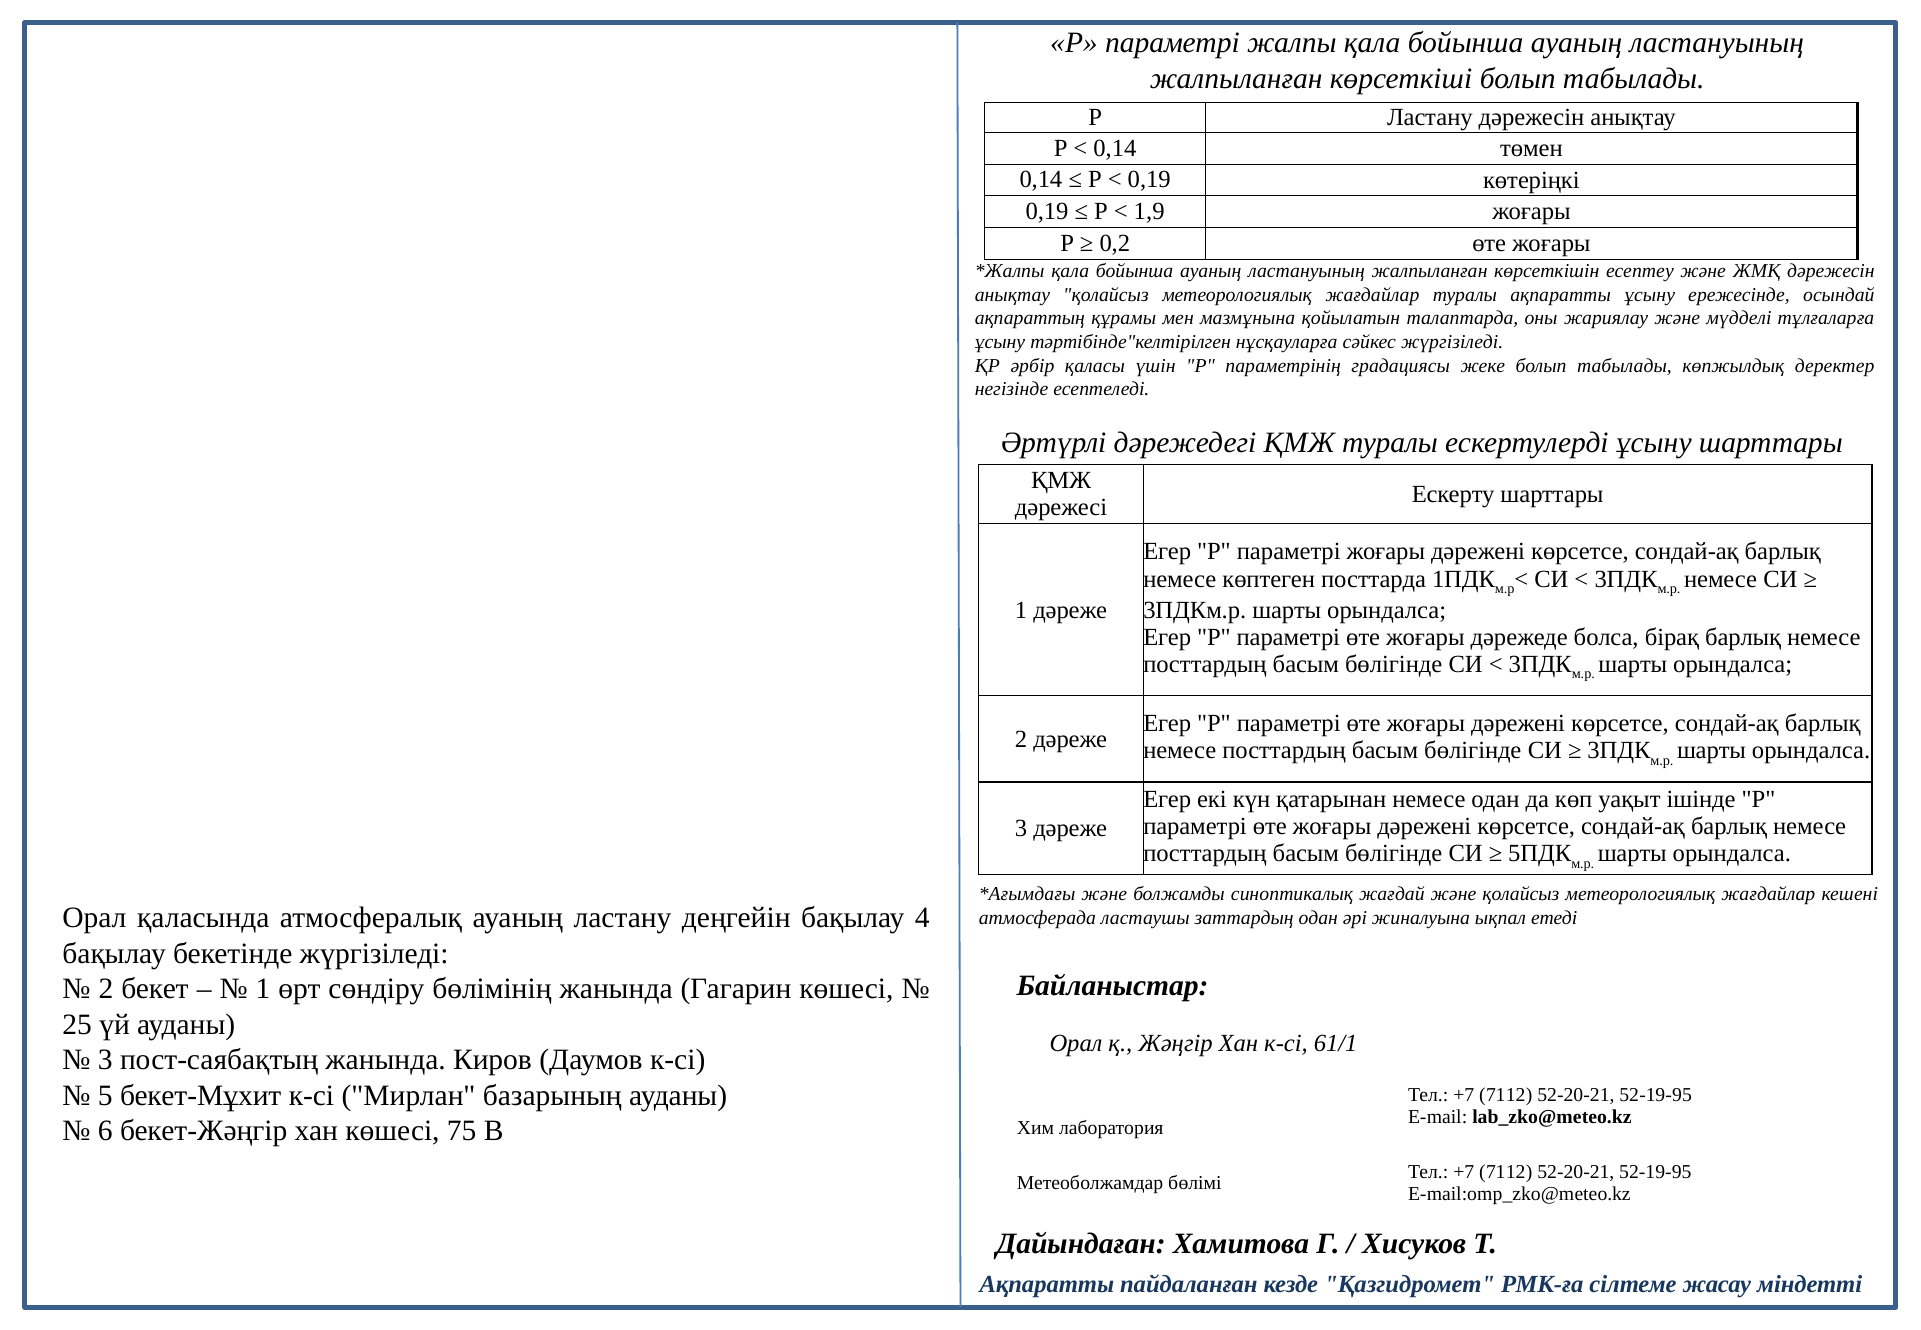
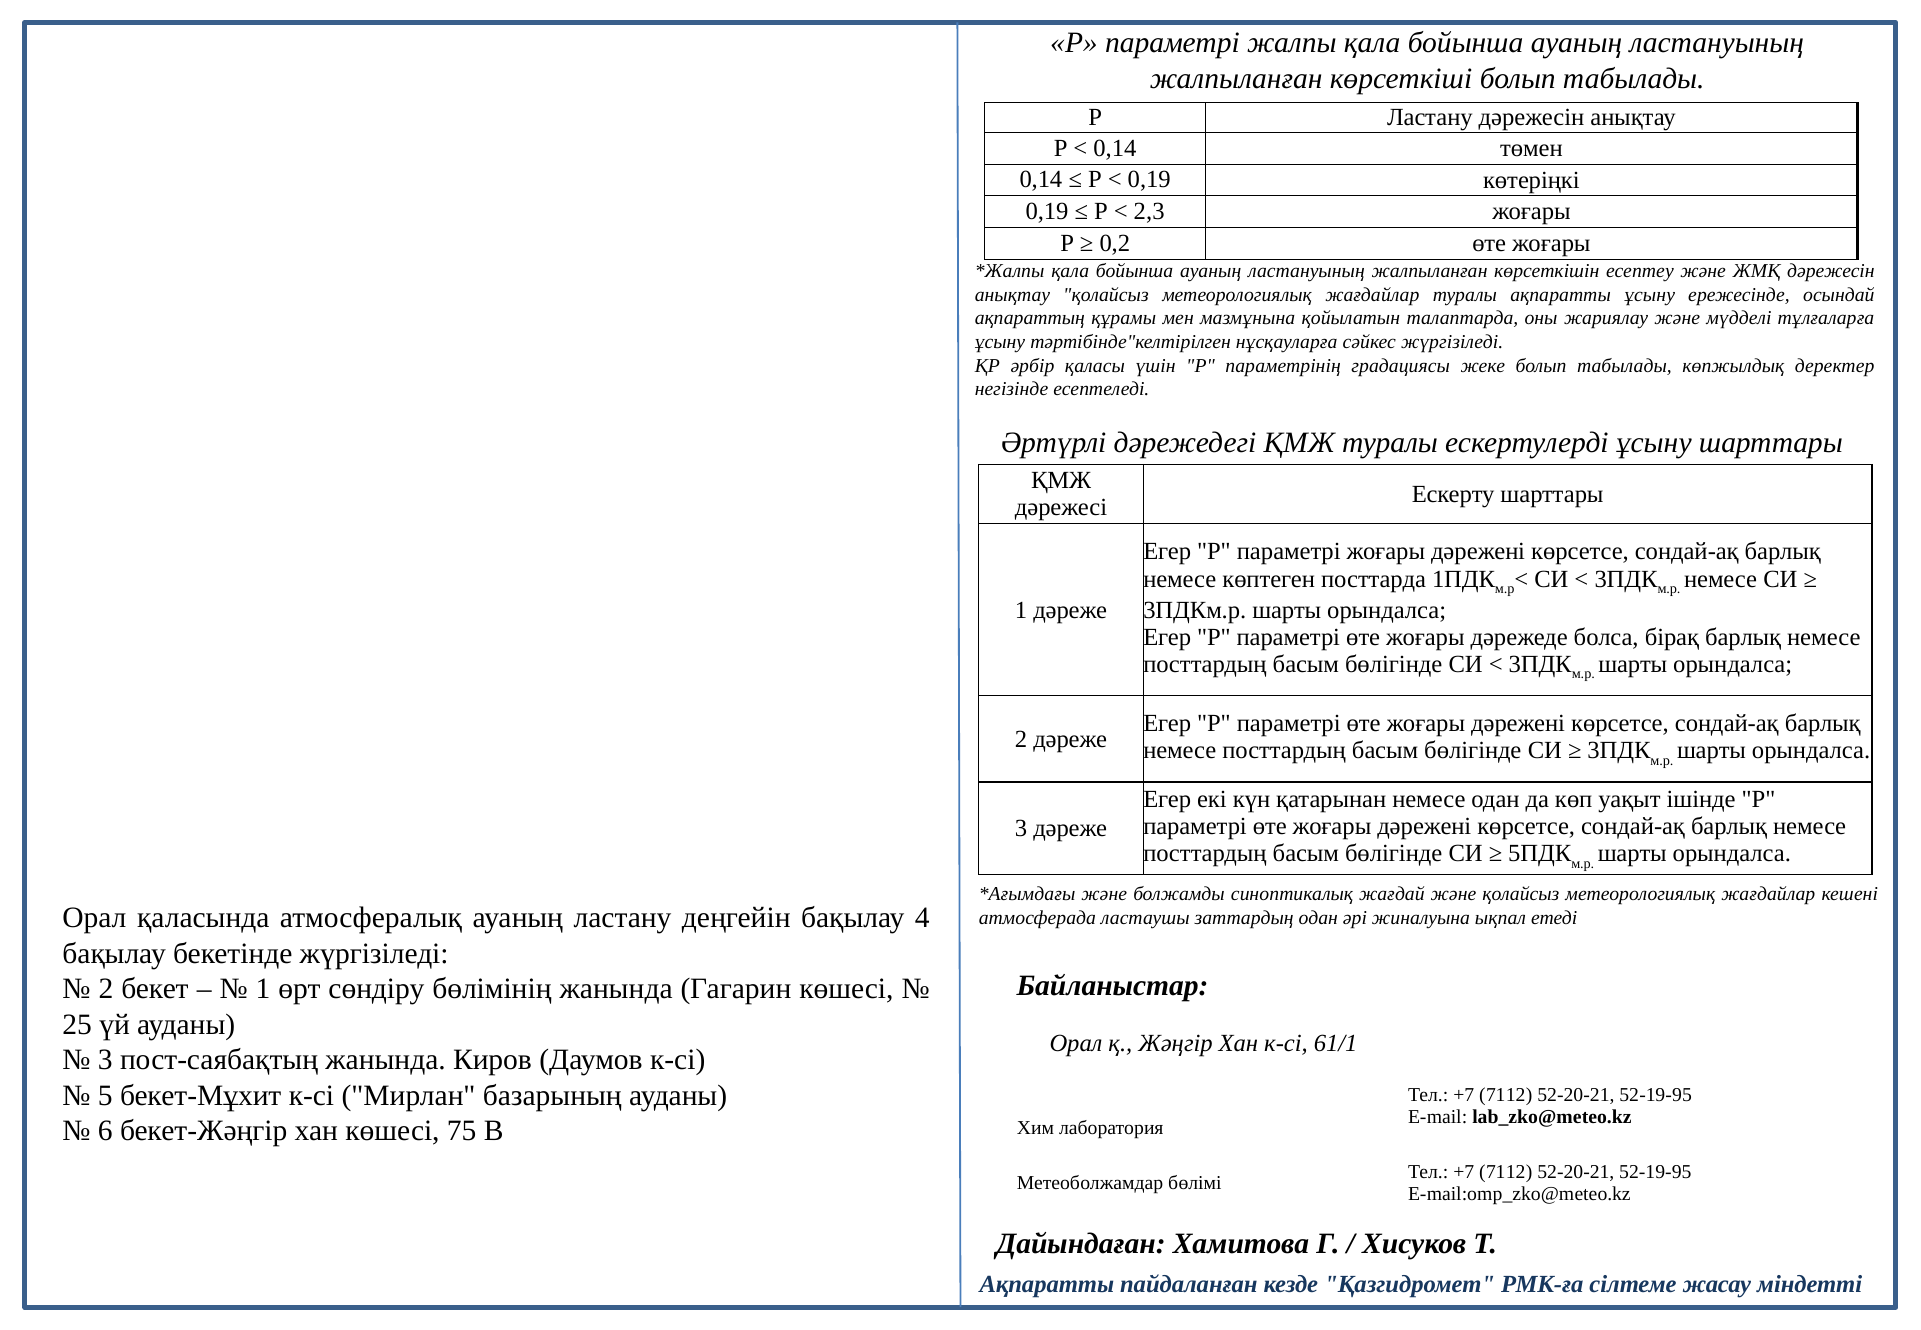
1,9: 1,9 -> 2,3
